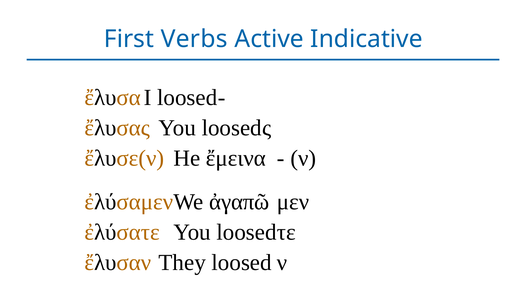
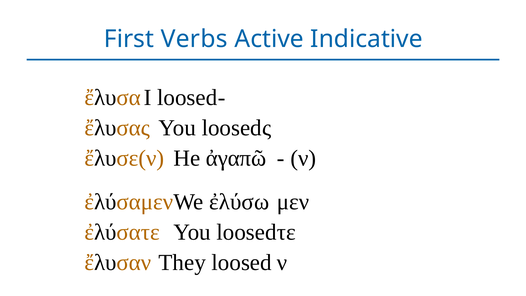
ἔμεινα: ἔμεινα -> ἀγαπῶ
ἀγαπῶ: ἀγαπῶ -> ἐλύσω
